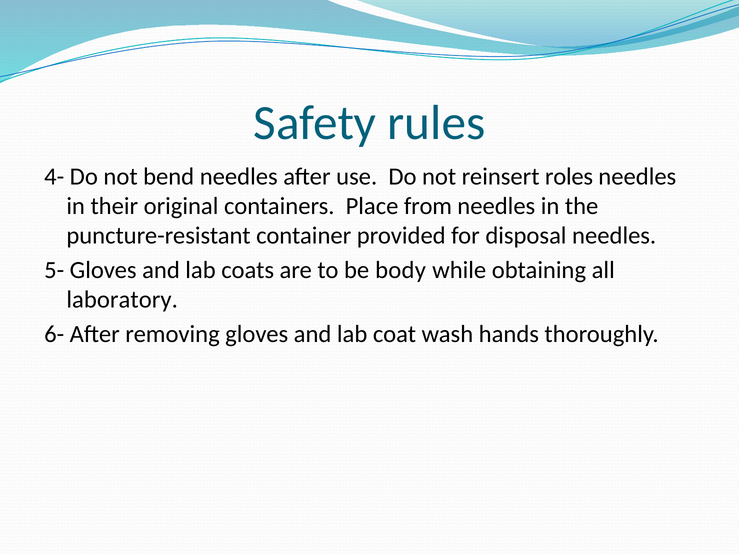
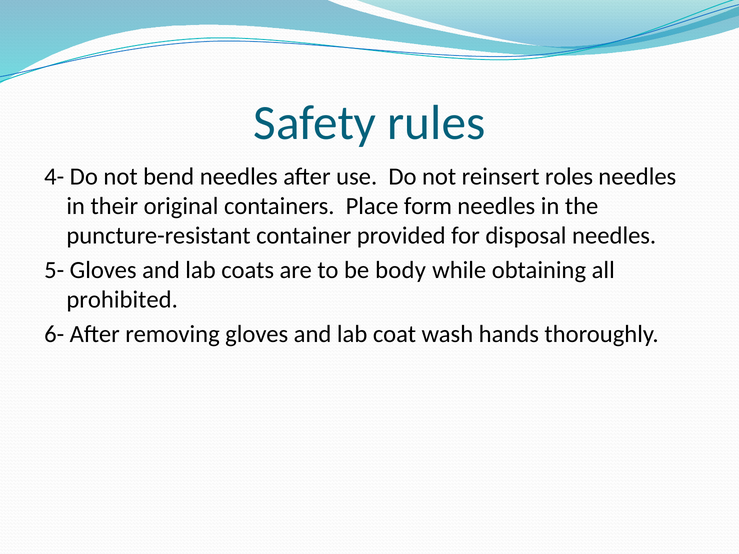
from: from -> form
laboratory: laboratory -> prohibited
